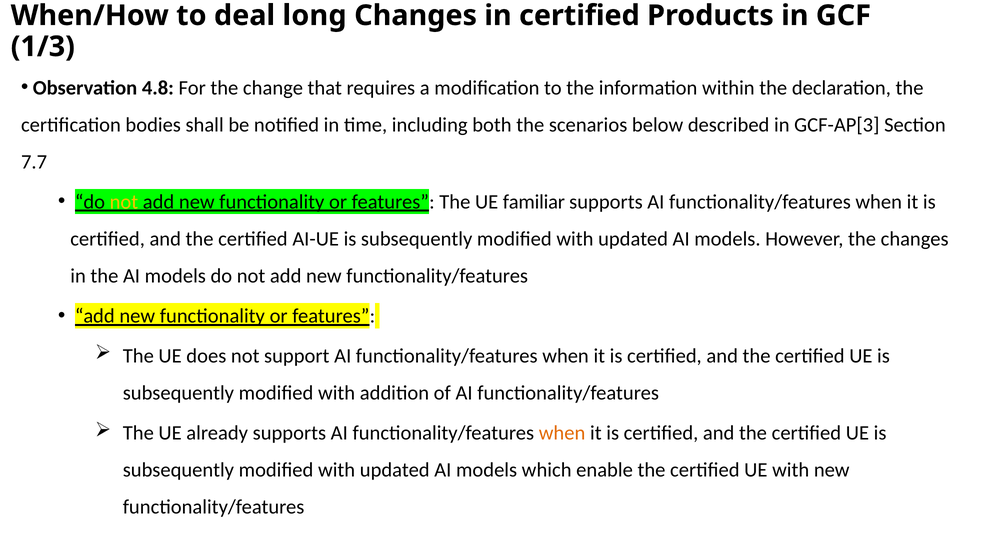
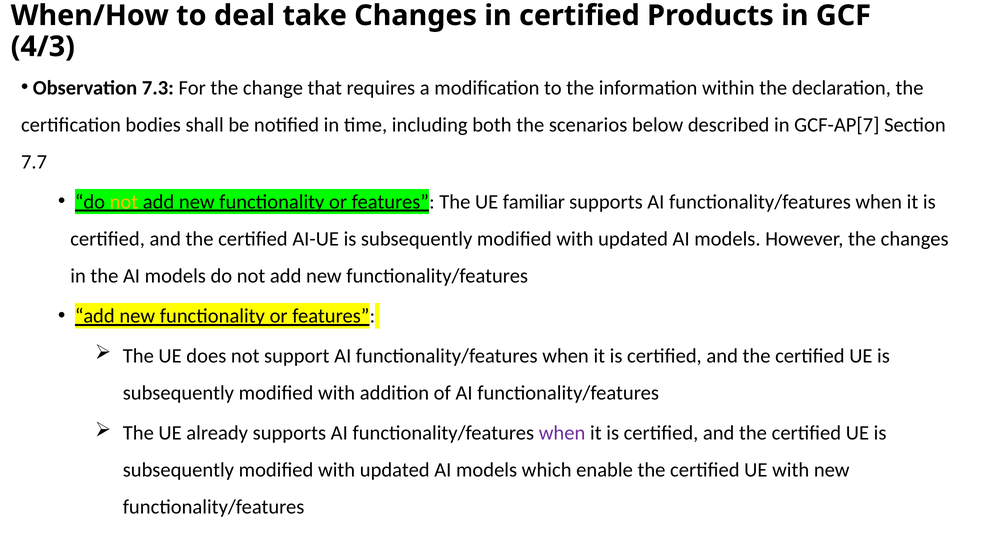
long: long -> take
1/3: 1/3 -> 4/3
4.8: 4.8 -> 7.3
GCF-AP[3: GCF-AP[3 -> GCF-AP[7
when at (562, 433) colour: orange -> purple
